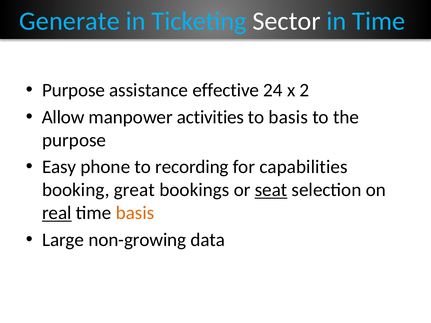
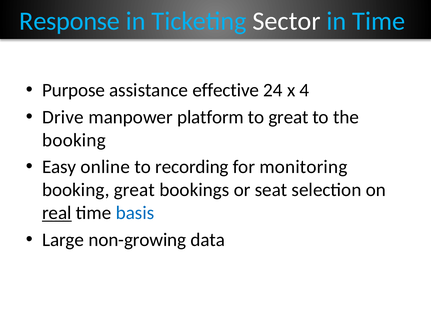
Generate: Generate -> Response
2: 2 -> 4
Allow: Allow -> Drive
activities: activities -> platform
to basis: basis -> great
purpose at (74, 140): purpose -> booking
phone: phone -> online
capabilities: capabilities -> monitoring
seat underline: present -> none
basis at (135, 213) colour: orange -> blue
